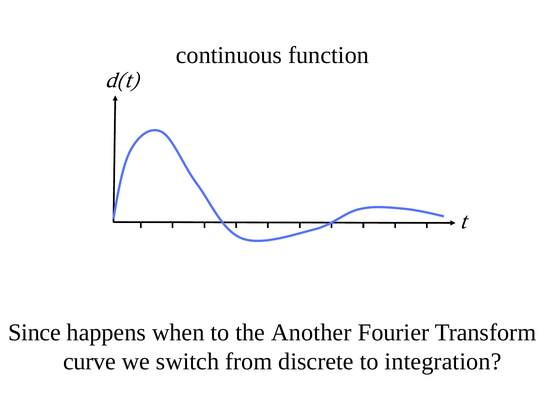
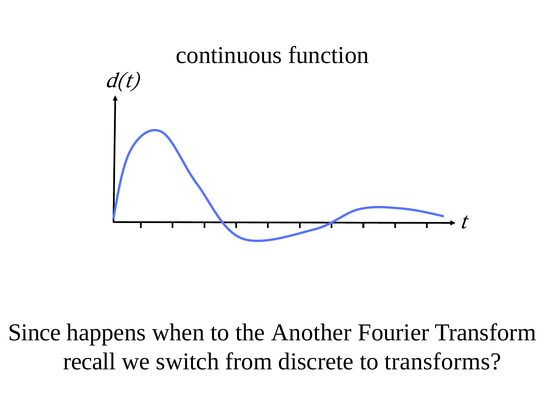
curve: curve -> recall
integration: integration -> transforms
